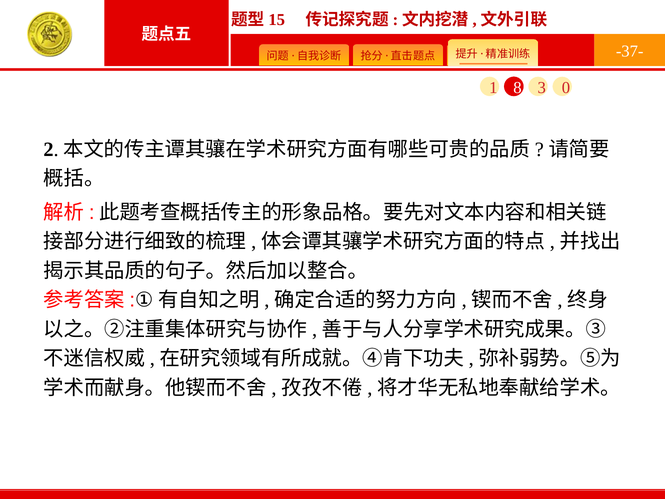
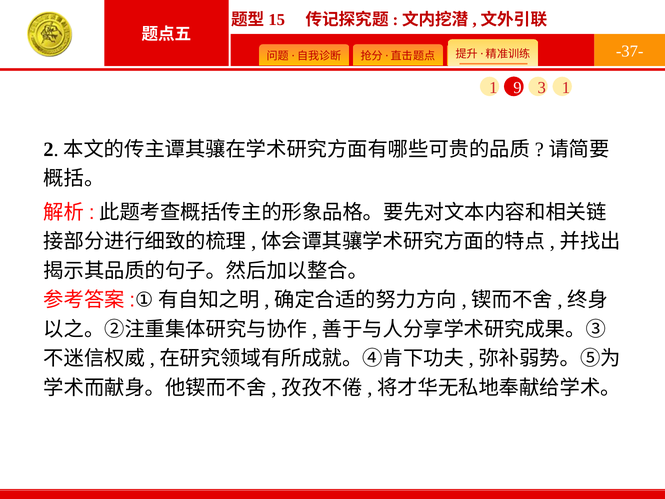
8: 8 -> 9
3 0: 0 -> 1
